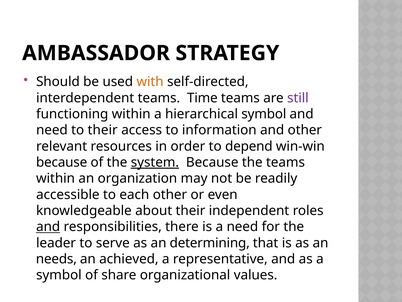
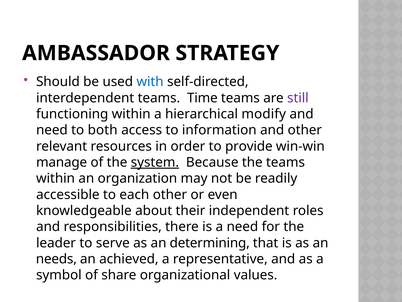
with colour: orange -> blue
hierarchical symbol: symbol -> modify
to their: their -> both
depend: depend -> provide
because at (62, 162): because -> manage
and at (48, 226) underline: present -> none
